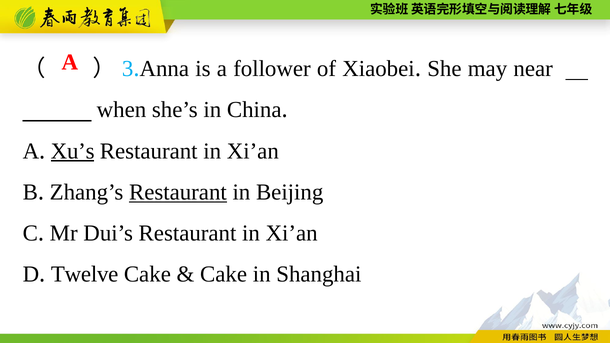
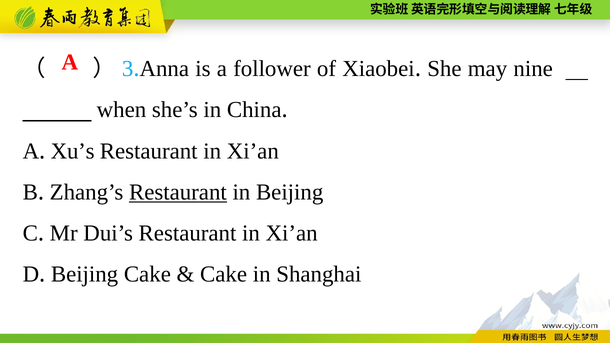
near: near -> nine
Xu’s underline: present -> none
Twelve at (85, 275): Twelve -> Beijing
